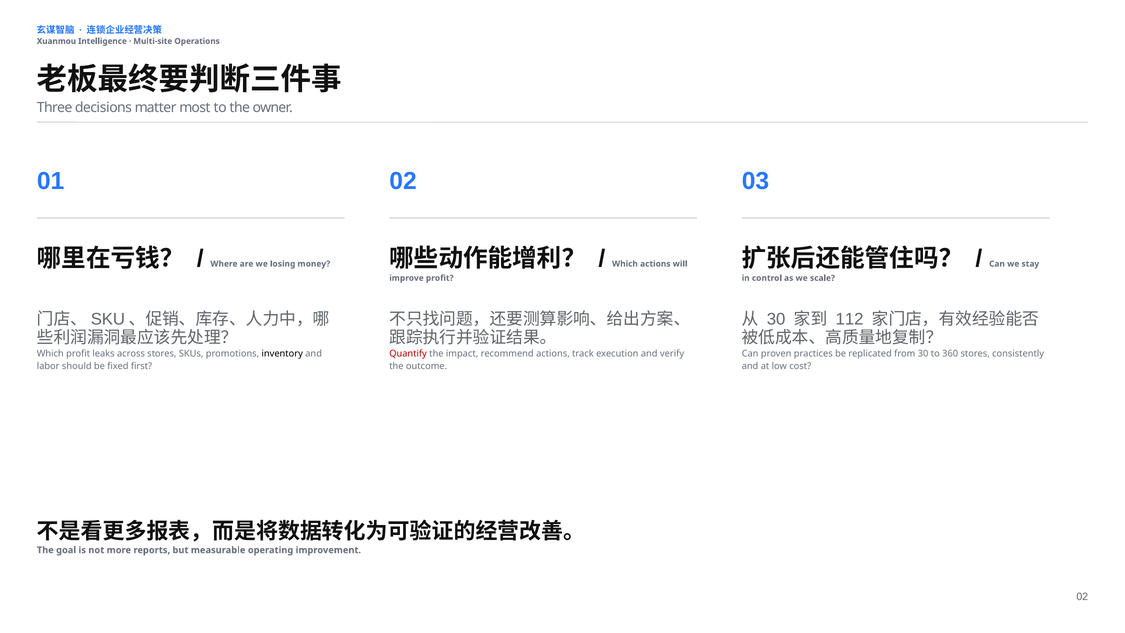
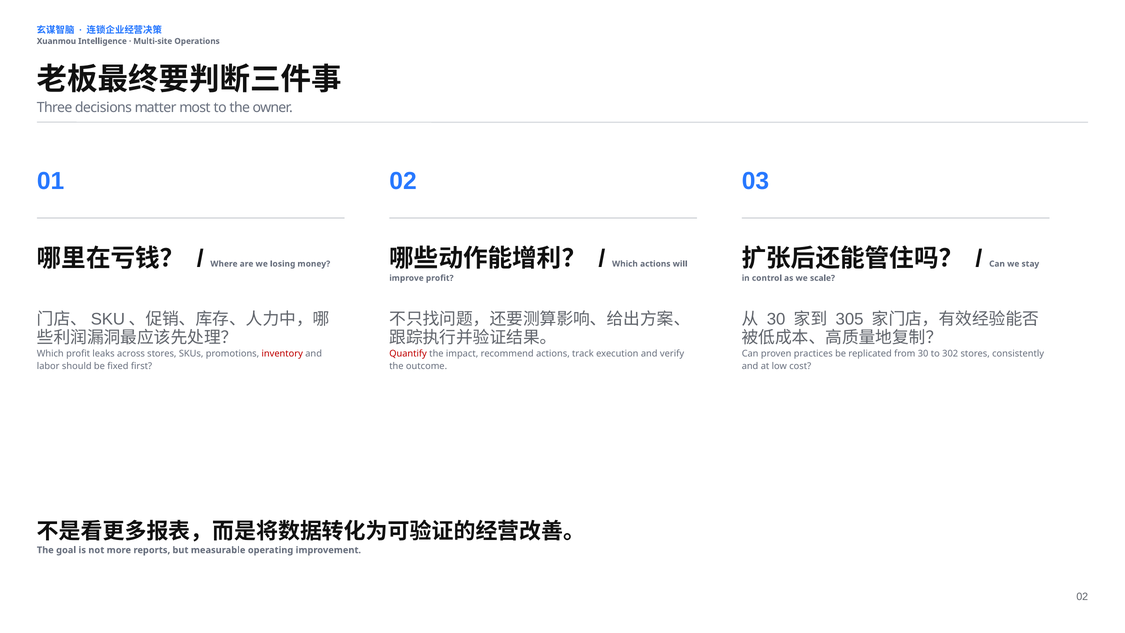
112: 112 -> 305
inventory colour: black -> red
360: 360 -> 302
